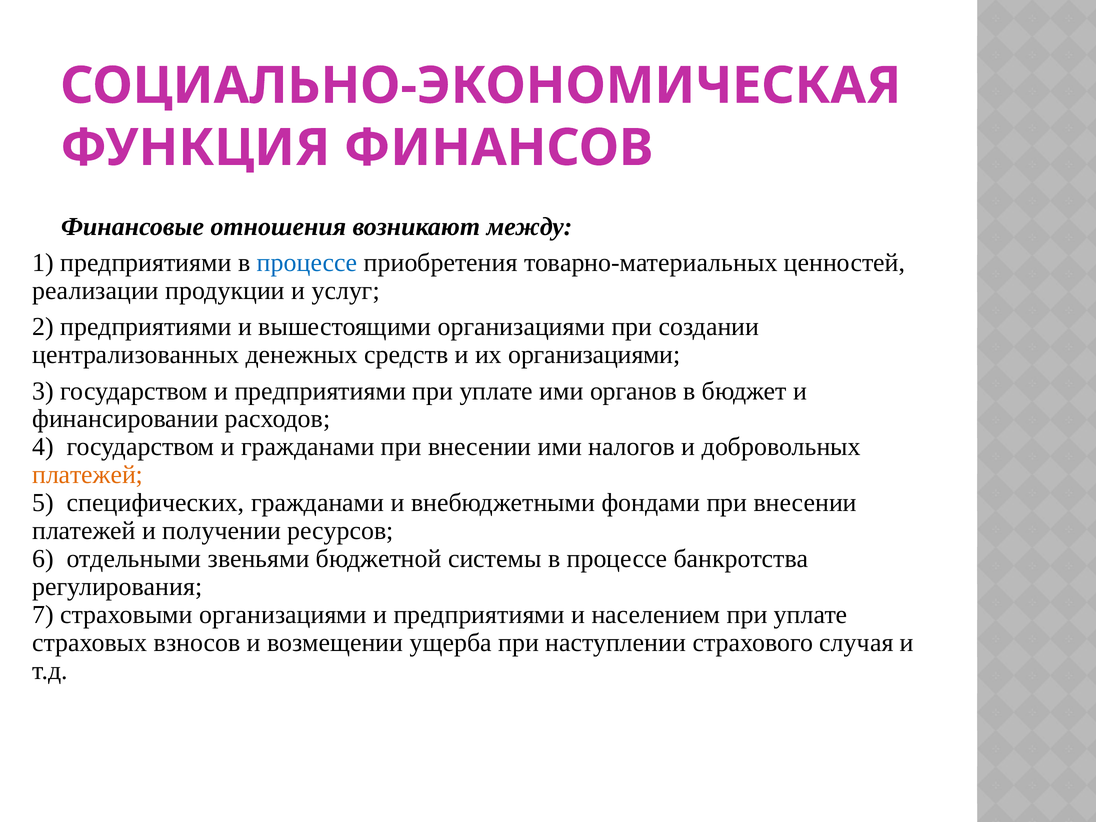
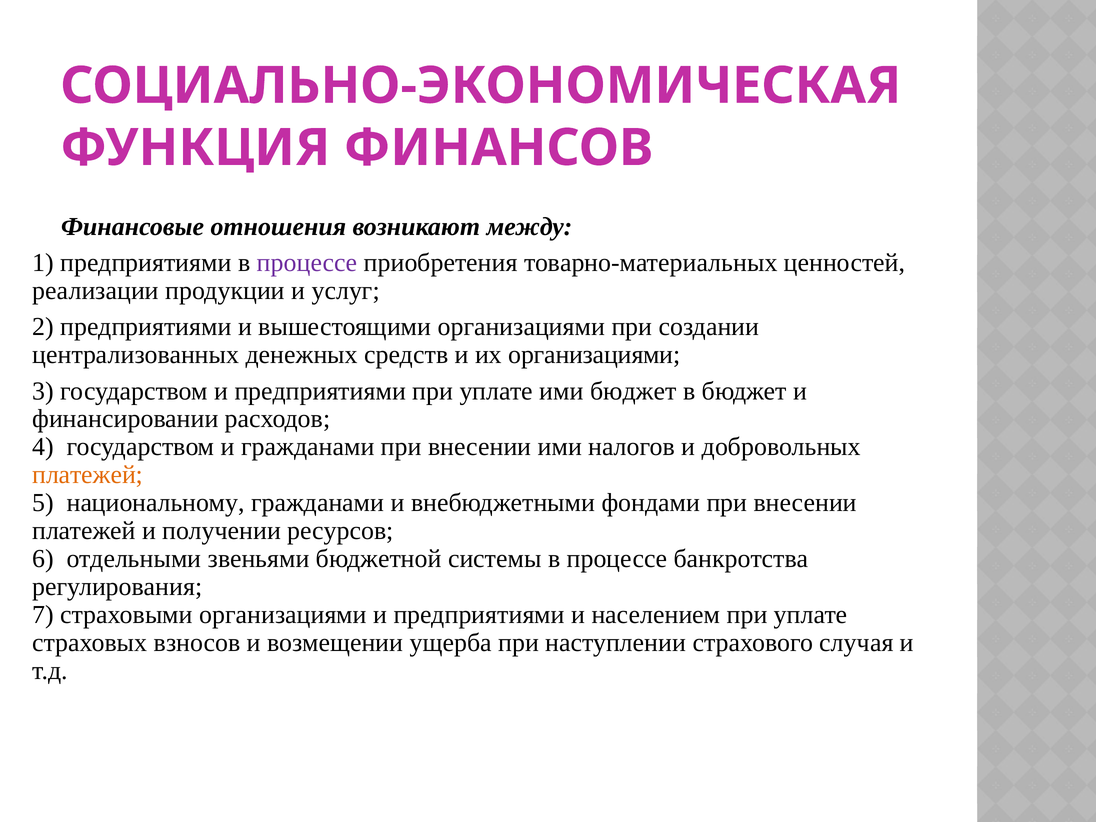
процессе at (307, 263) colour: blue -> purple
ими органов: органов -> бюджет
специфических: специфических -> национальному
